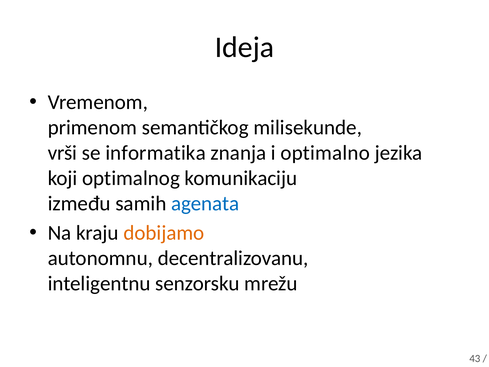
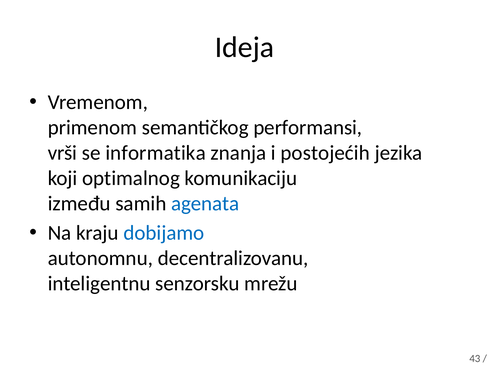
milisekunde: milisekunde -> performansi
optimalno: optimalno -> postojećih
dobijamo colour: orange -> blue
